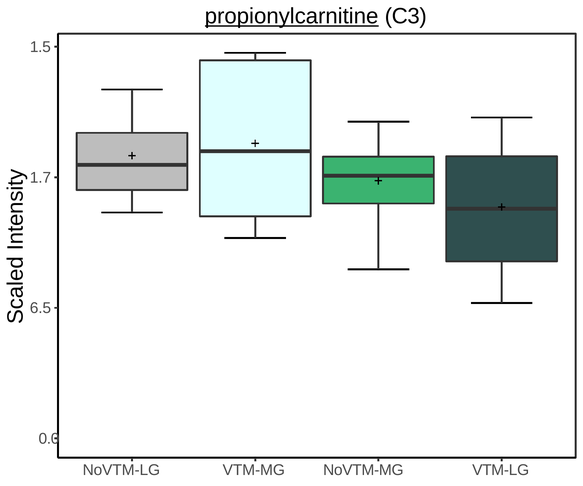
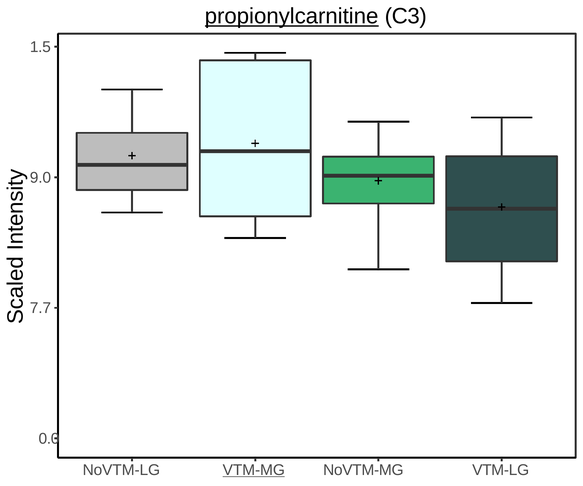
1.7: 1.7 -> 9.0
6.5: 6.5 -> 7.7
VTM-MG underline: none -> present
